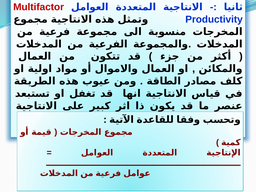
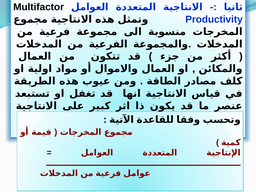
Multifactor colour: red -> black
